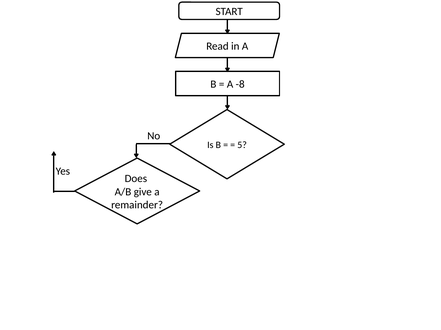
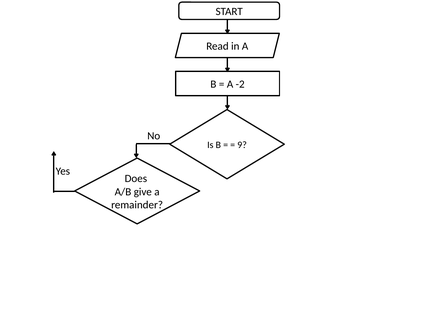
-8: -8 -> -2
5: 5 -> 9
